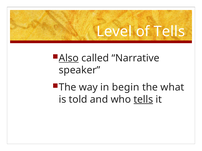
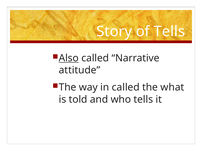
Level: Level -> Story
speaker: speaker -> attitude
in begin: begin -> called
tells at (143, 100) underline: present -> none
